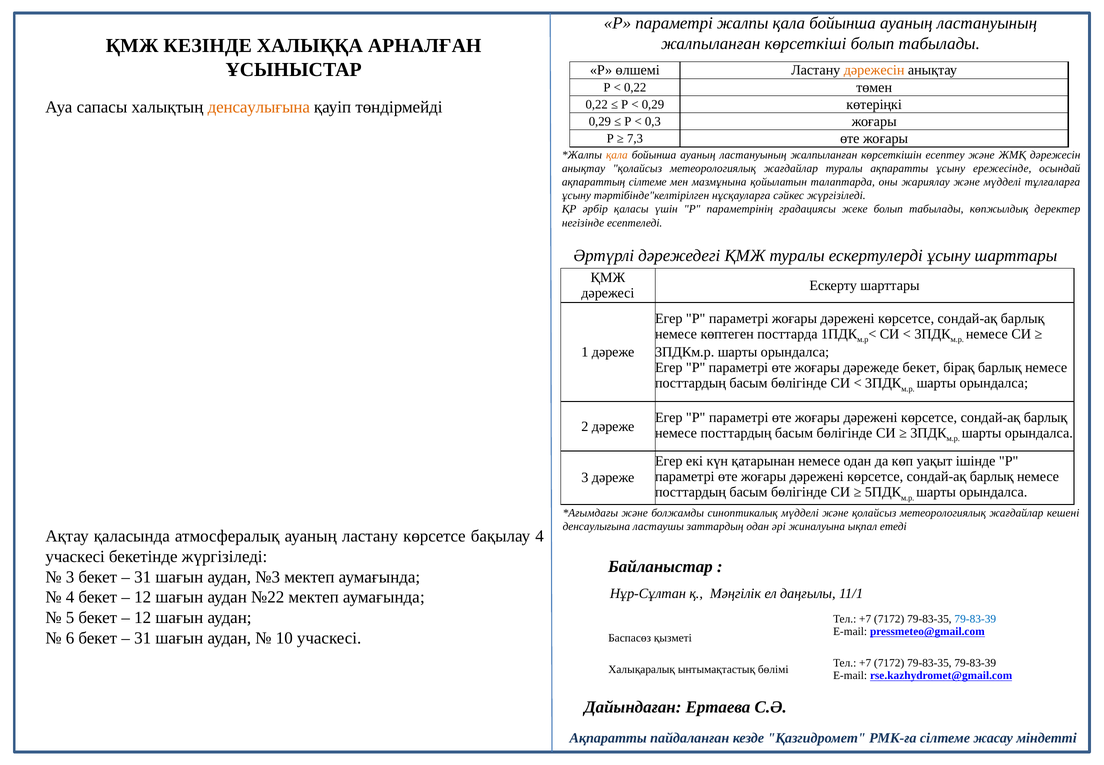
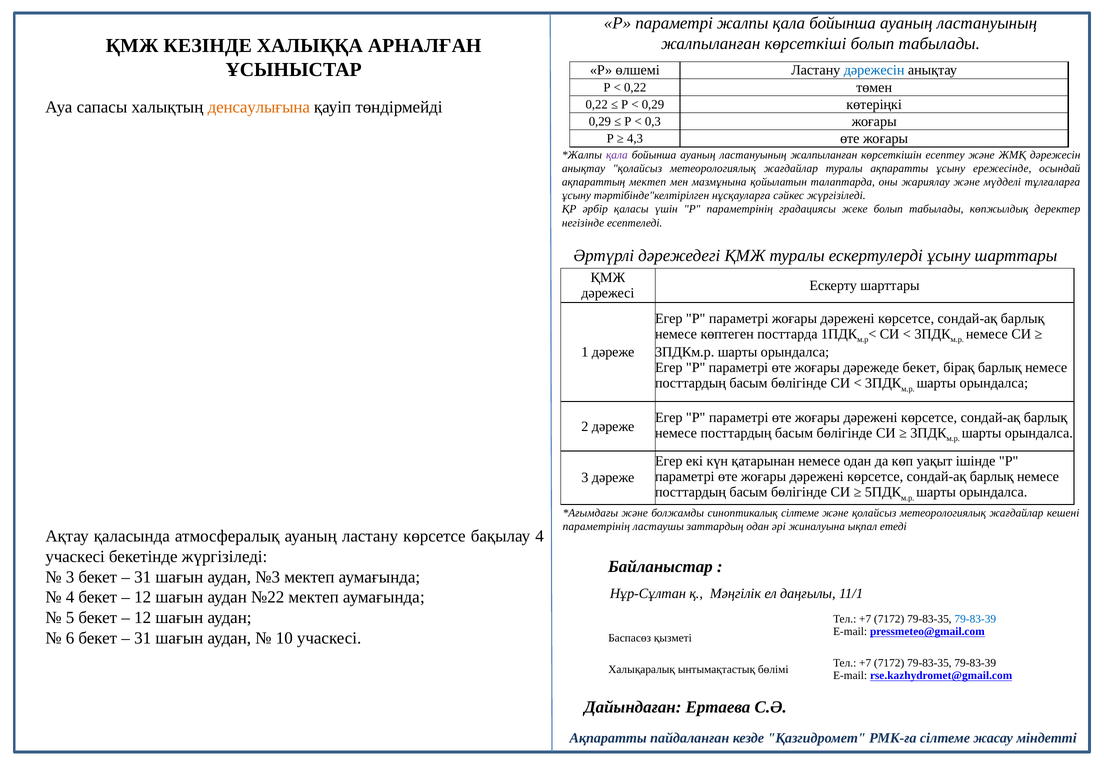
дәрежесін at (874, 70) colour: orange -> blue
7,3: 7,3 -> 4,3
қала at (617, 155) colour: orange -> purple
ақпараттың сілтеме: сілтеме -> мектеп
синоптикалық мүдделі: мүдделі -> сілтеме
денсаулығына at (596, 526): денсаулығына -> параметрінің
